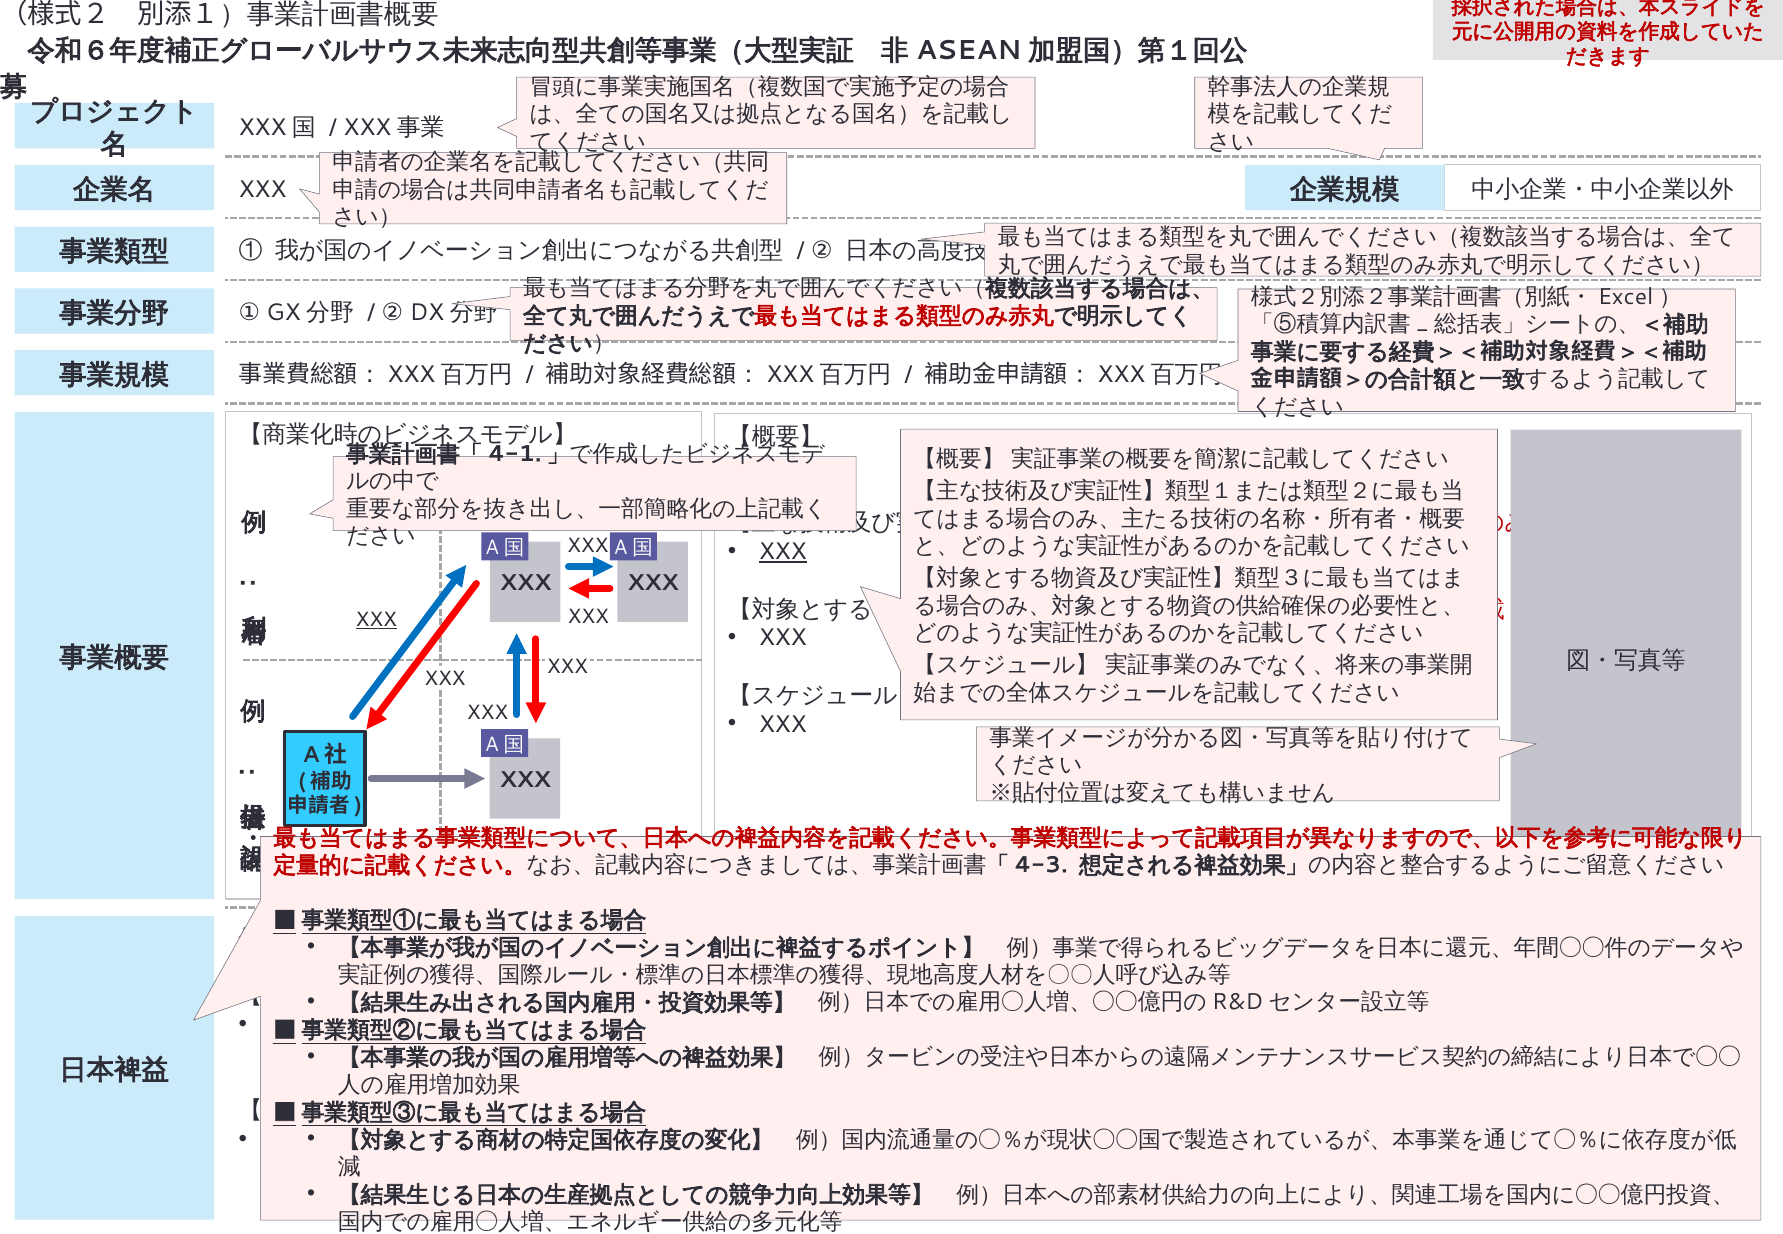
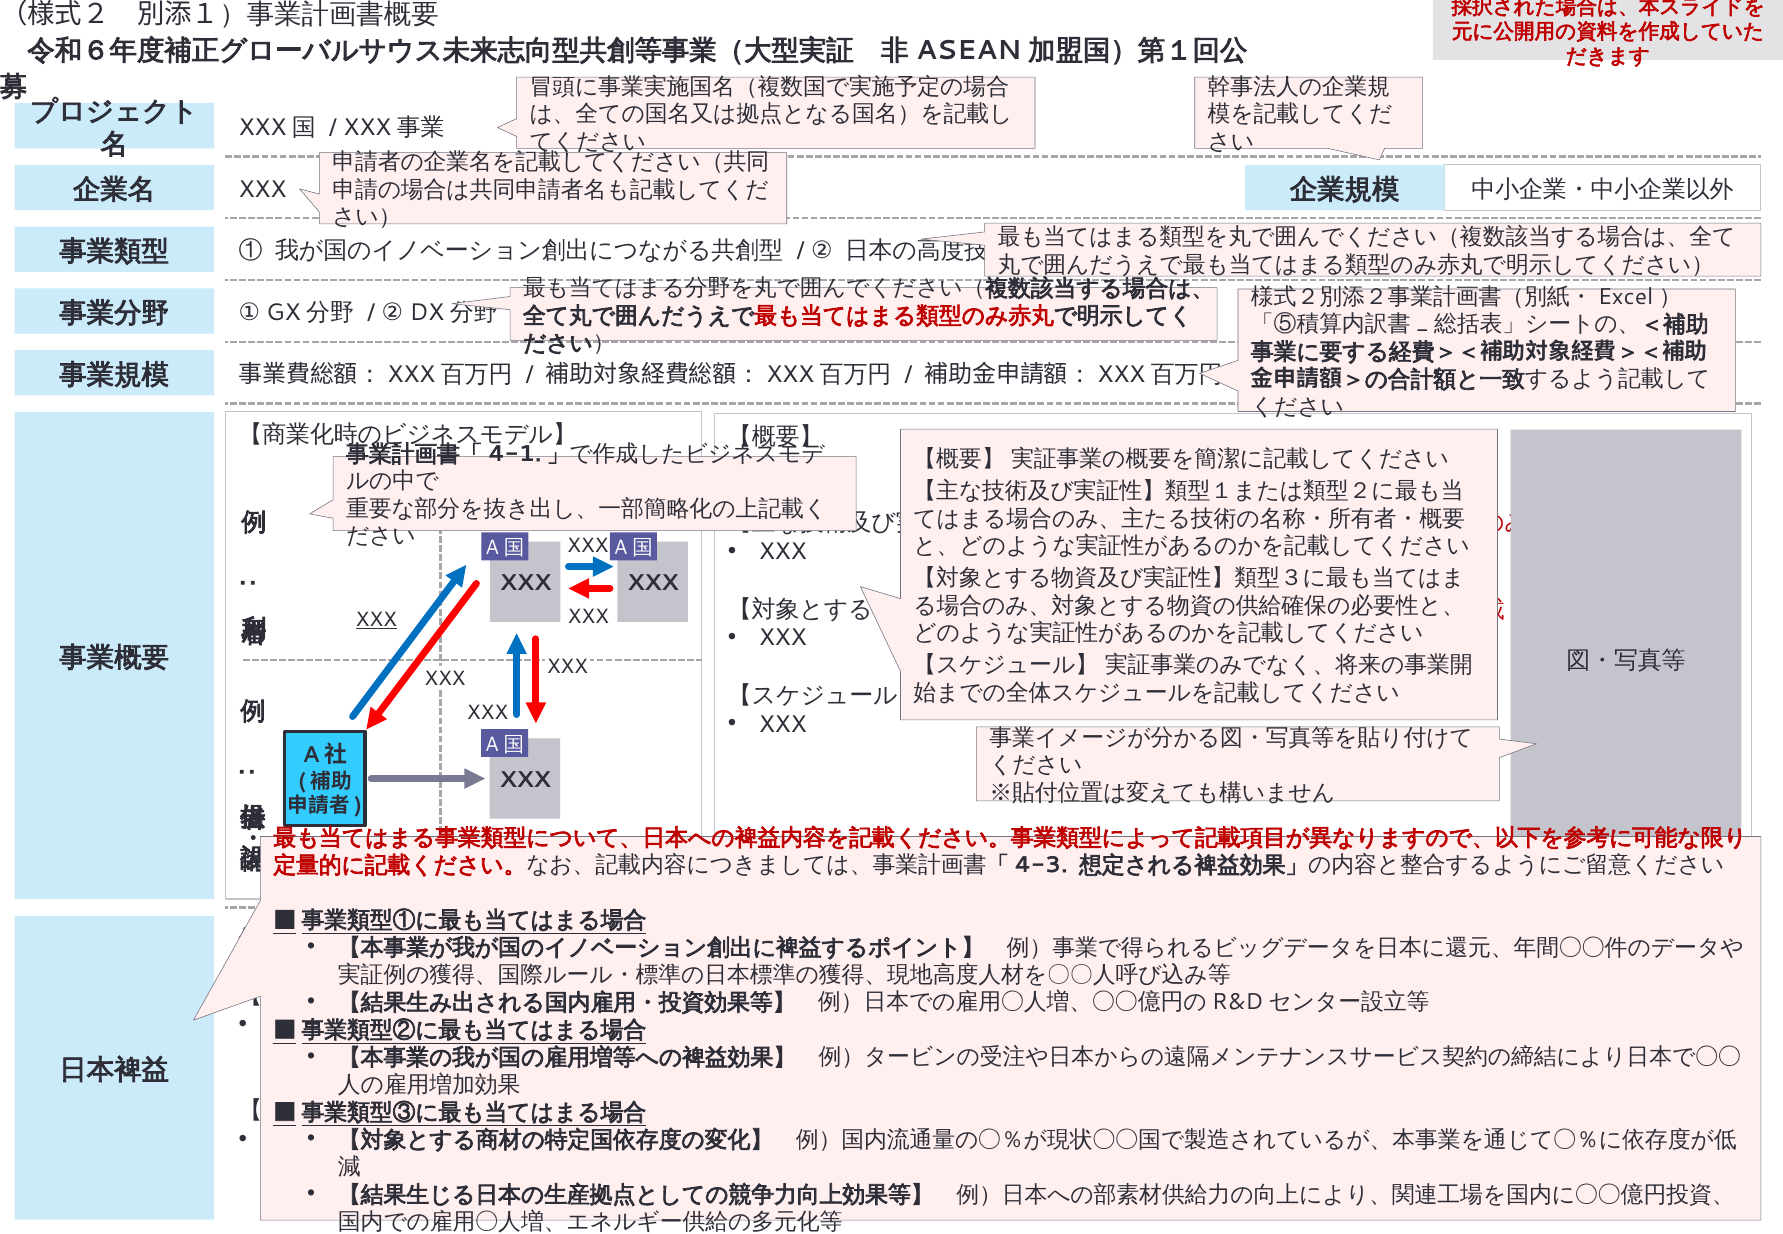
XXX at (783, 552) underline: present -> none
